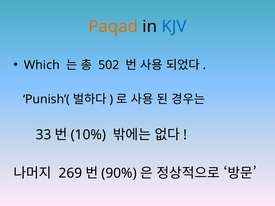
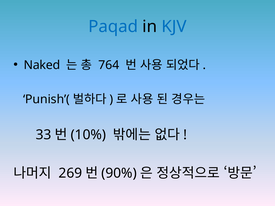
Paqad colour: orange -> blue
Which: Which -> Naked
502: 502 -> 764
